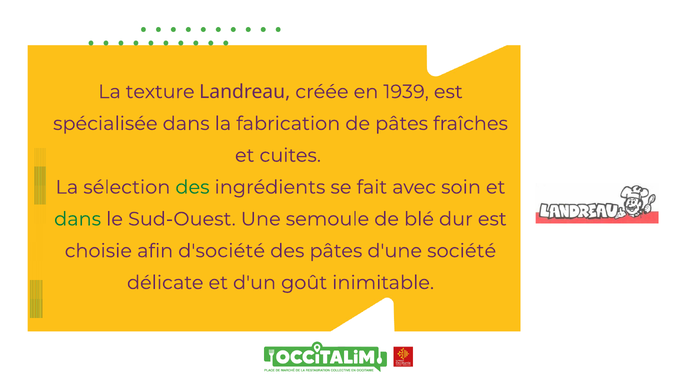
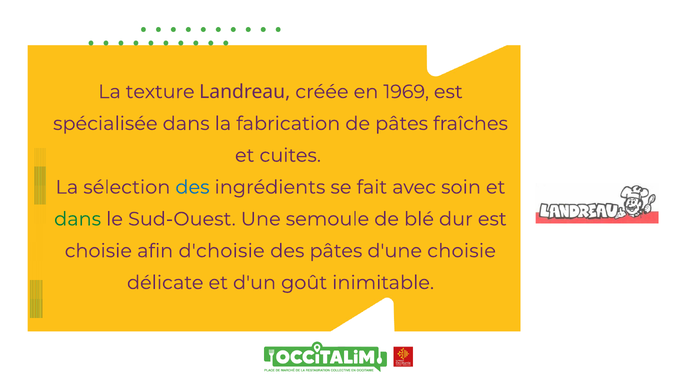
1939: 1939 -> 1969
des at (192, 187) colour: green -> blue
d'société: d'société -> d'choisie
d'une société: société -> choisie
